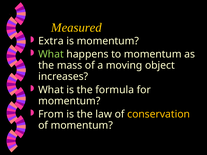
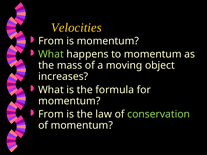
Measured: Measured -> Velocities
Extra at (51, 41): Extra -> From
conservation colour: yellow -> light green
